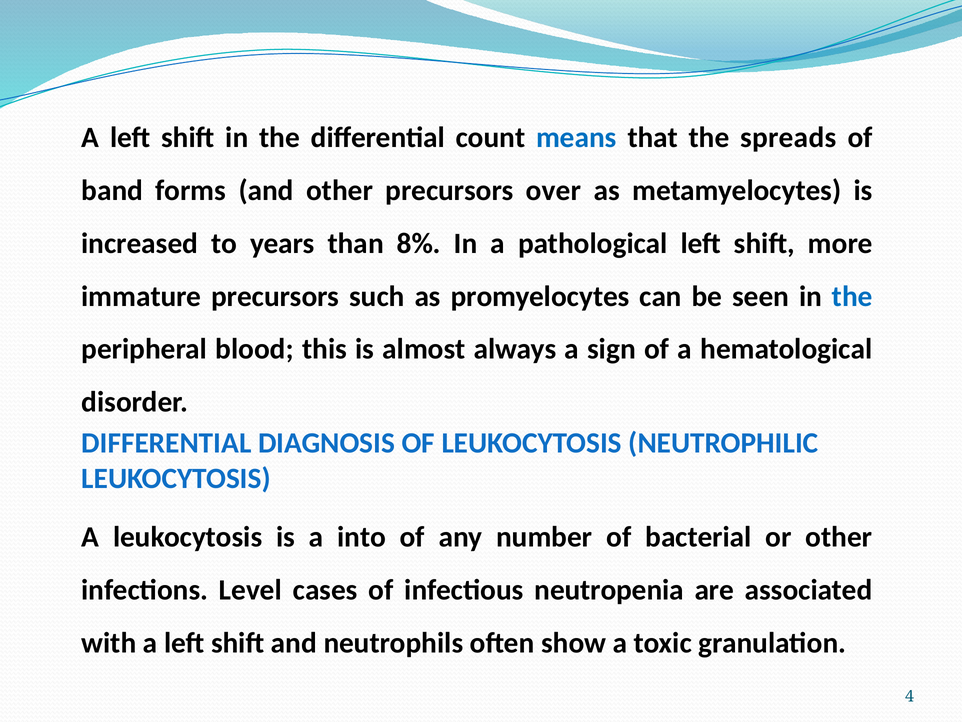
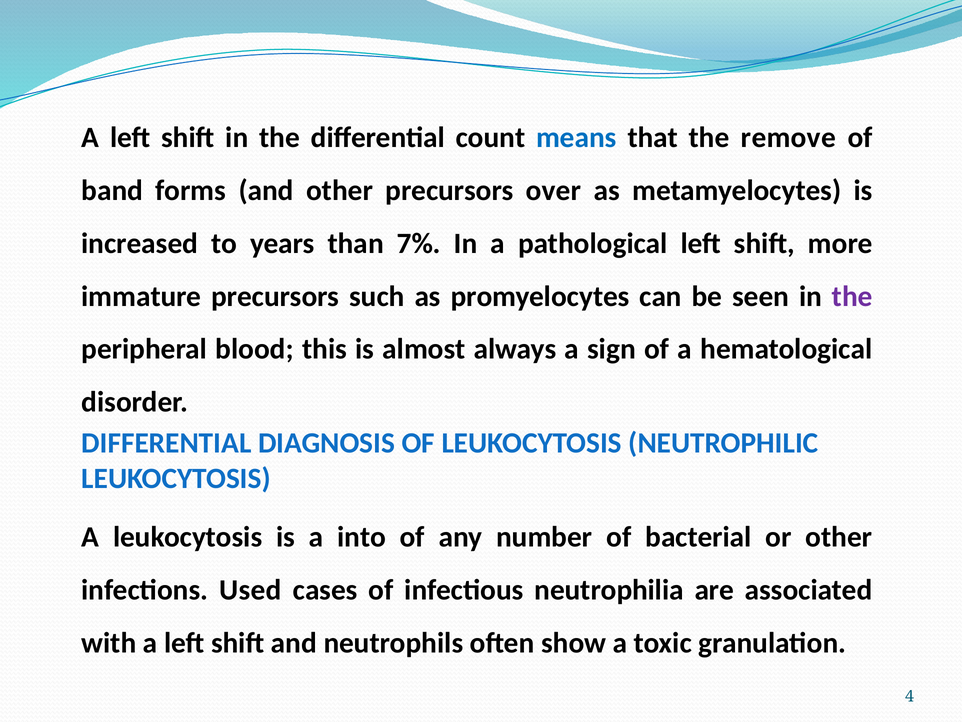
spreads: spreads -> remove
8%: 8% -> 7%
the at (852, 296) colour: blue -> purple
Level: Level -> Used
neutropenia: neutropenia -> neutrophilia
